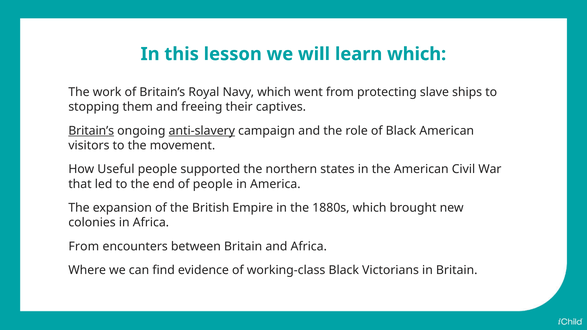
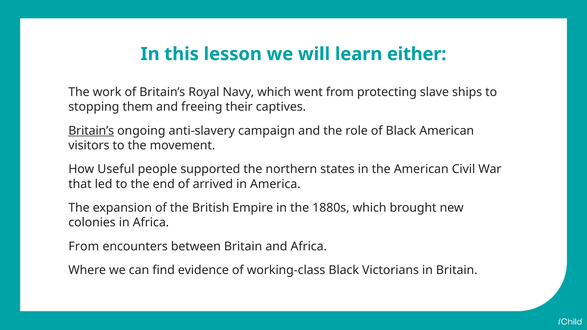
learn which: which -> either
anti-slavery underline: present -> none
of people: people -> arrived
